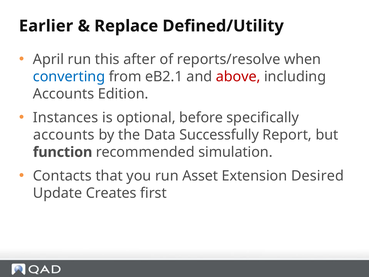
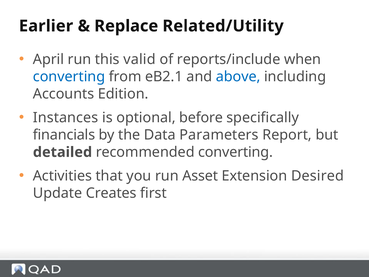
Defined/Utility: Defined/Utility -> Related/Utility
after: after -> valid
reports/resolve: reports/resolve -> reports/include
above colour: red -> blue
accounts at (64, 135): accounts -> financials
Successfully: Successfully -> Parameters
function: function -> detailed
recommended simulation: simulation -> converting
Contacts: Contacts -> Activities
